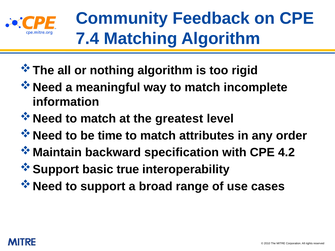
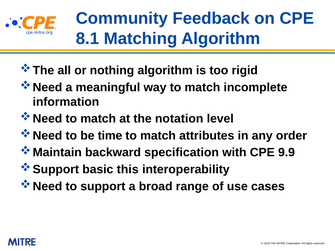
7.4: 7.4 -> 8.1
greatest: greatest -> notation
4.2: 4.2 -> 9.9
true: true -> this
